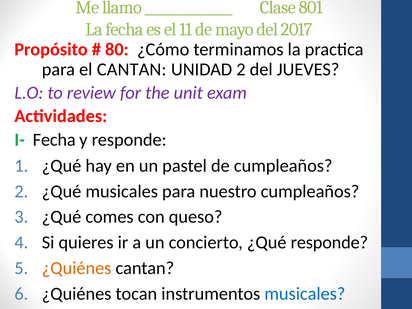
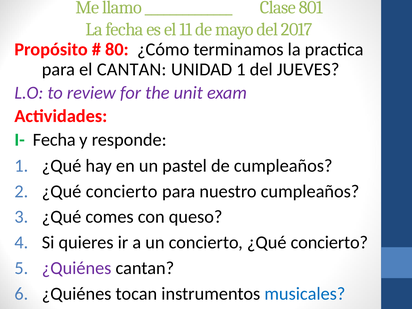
UNIDAD 2: 2 -> 1
musicales at (122, 191): musicales -> concierto
concierto ¿Qué responde: responde -> concierto
¿Quiénes at (77, 268) colour: orange -> purple
